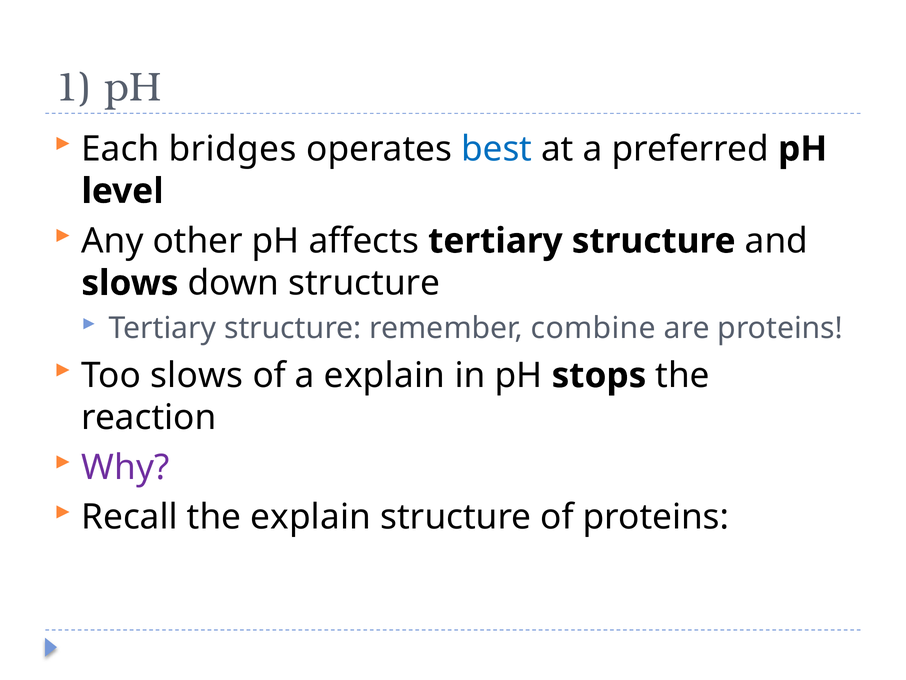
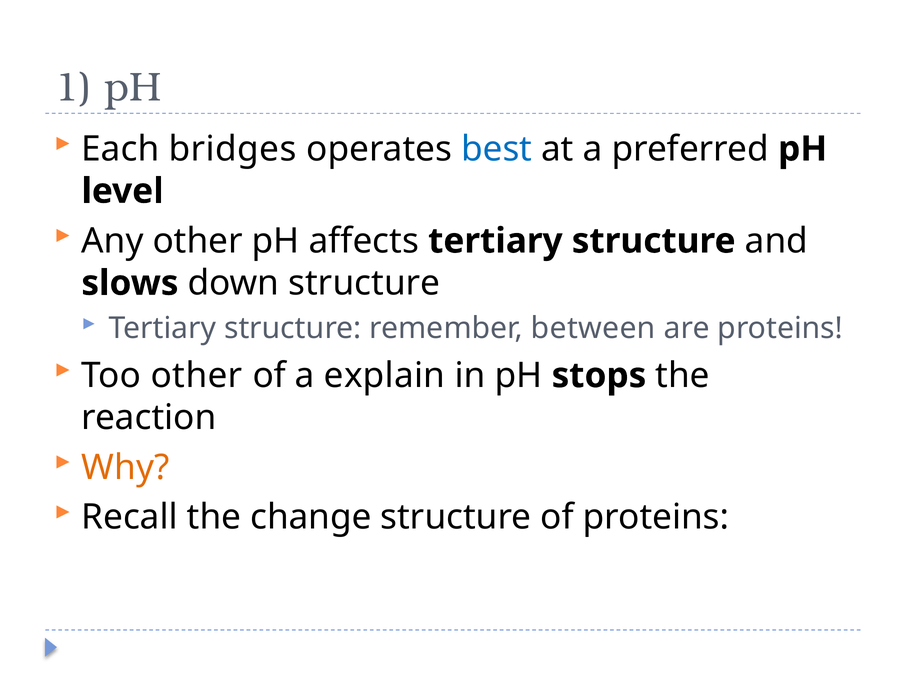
combine: combine -> between
Too slows: slows -> other
Why colour: purple -> orange
the explain: explain -> change
